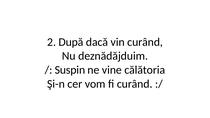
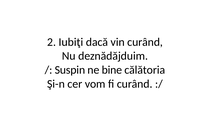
După: După -> Iubiţi
vine: vine -> bine
